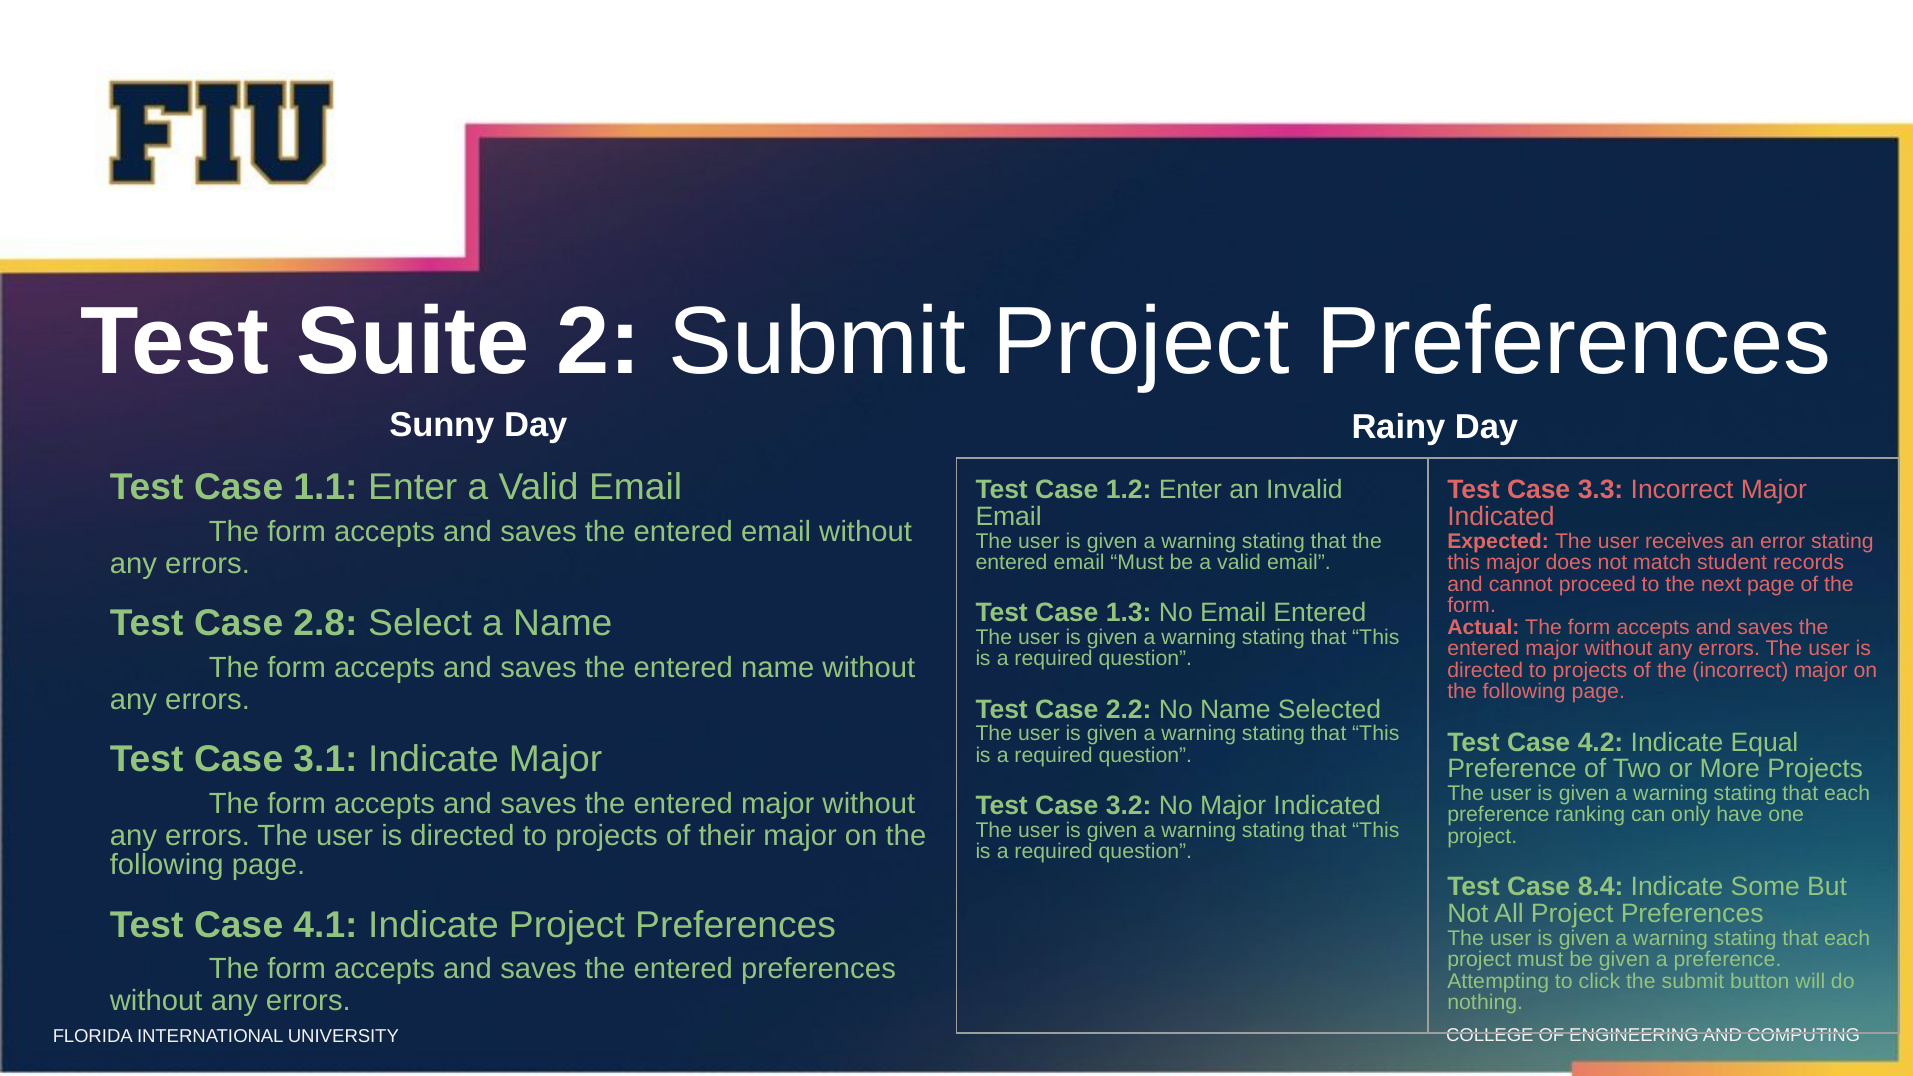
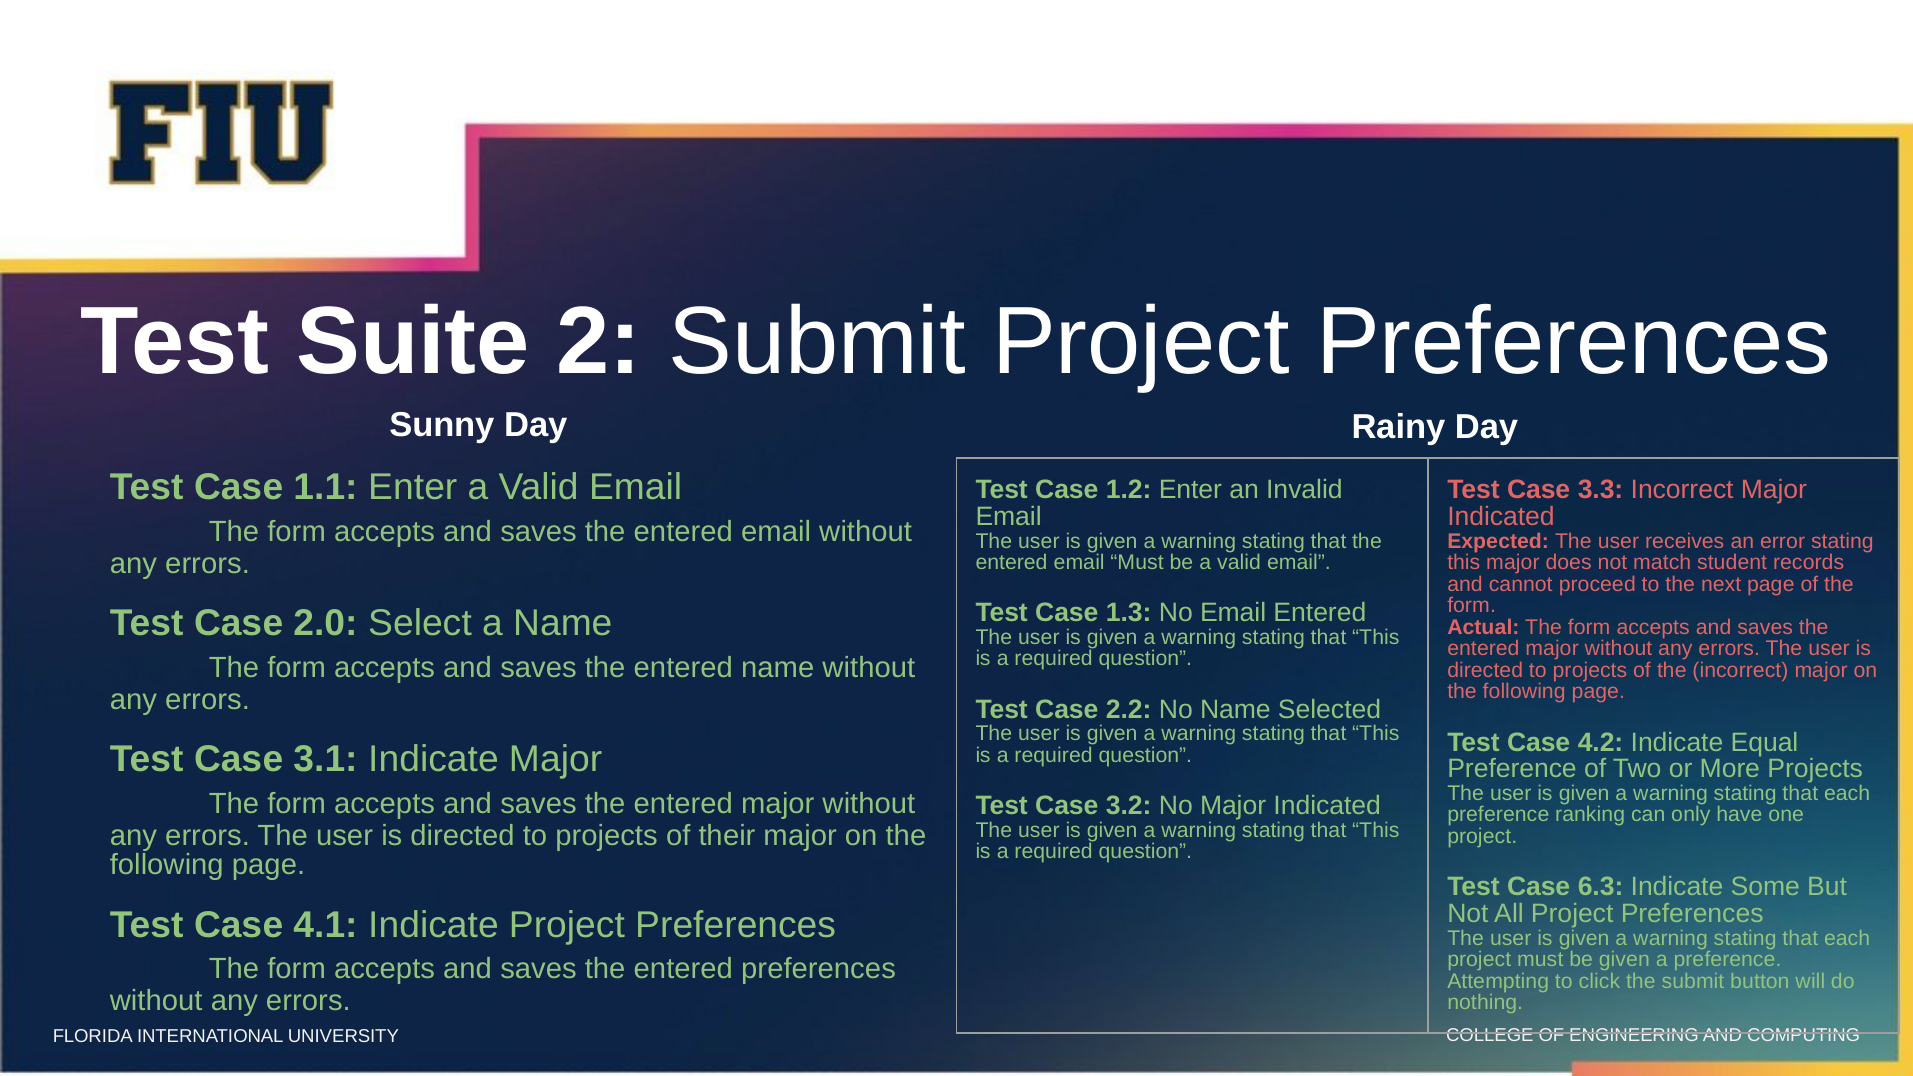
2.8: 2.8 -> 2.0
8.4: 8.4 -> 6.3
